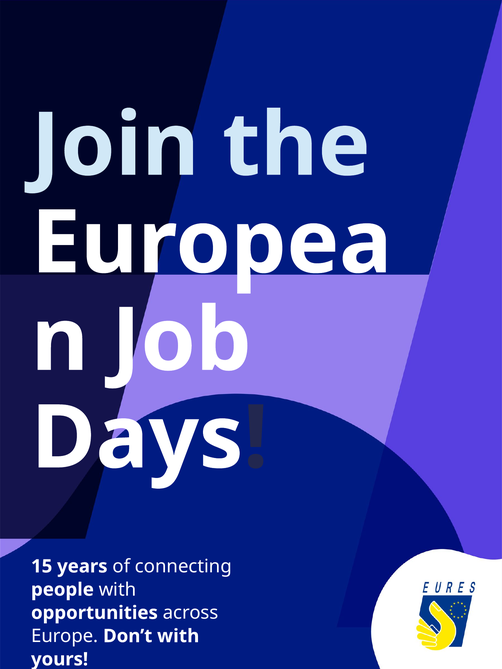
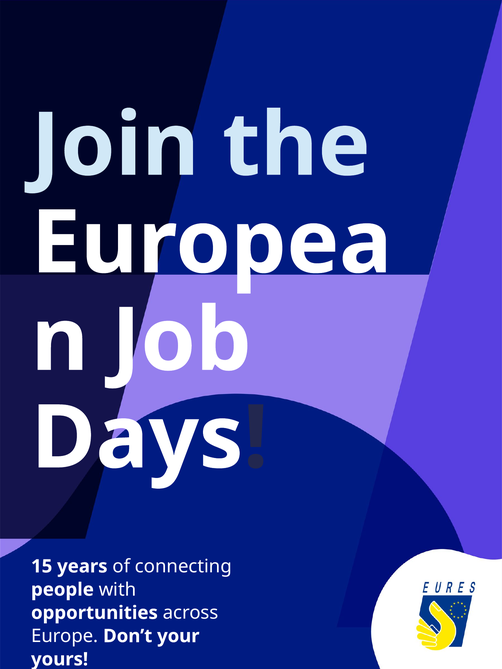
Don’t with: with -> your
